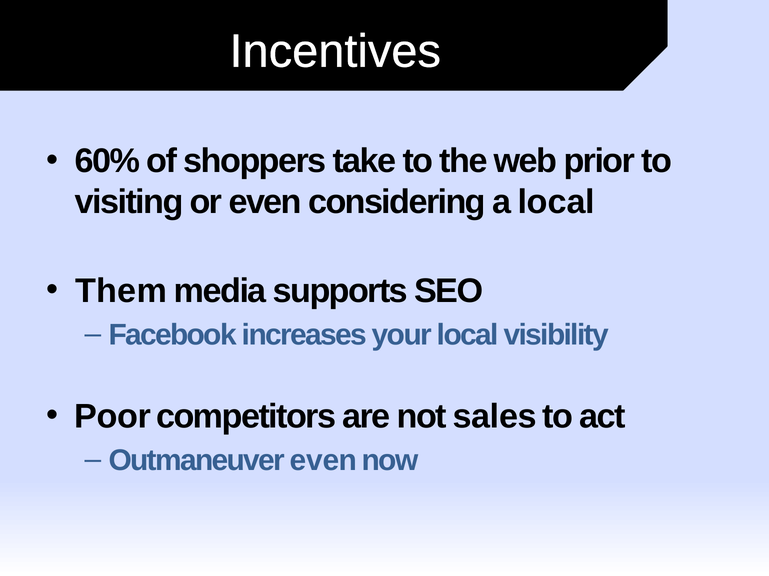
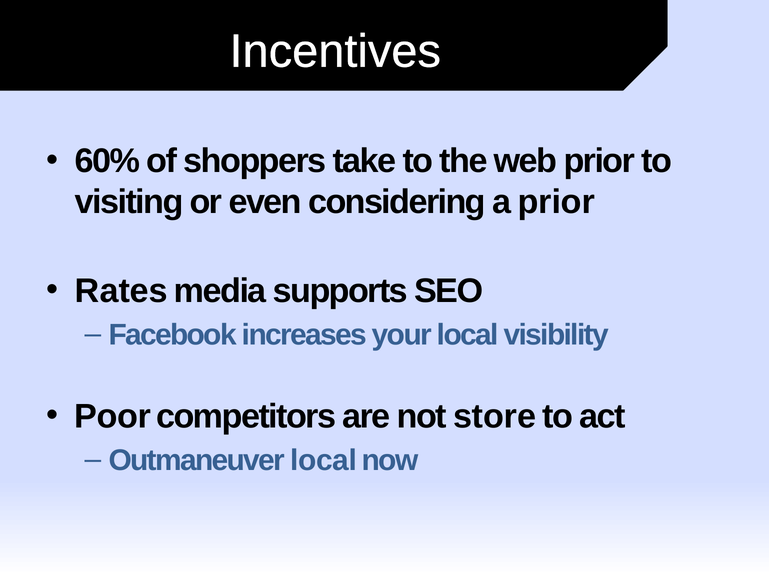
a local: local -> prior
Them: Them -> Rates
sales: sales -> store
Outmaneuver even: even -> local
